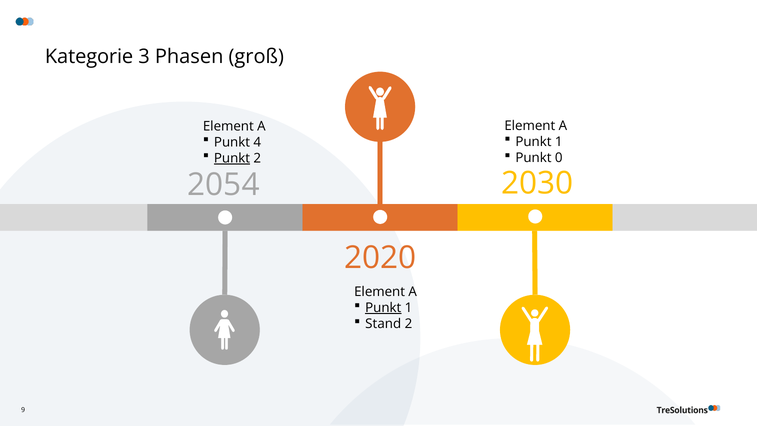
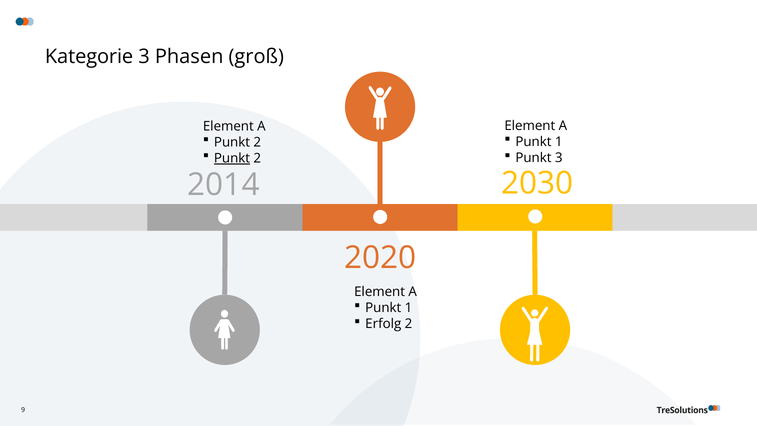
4 at (257, 142): 4 -> 2
Punkt 0: 0 -> 3
2054: 2054 -> 2014
Punkt at (383, 308) underline: present -> none
Stand: Stand -> Erfolg
